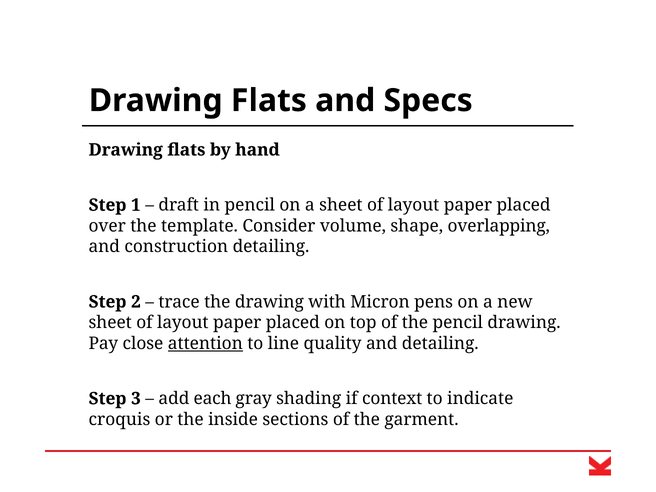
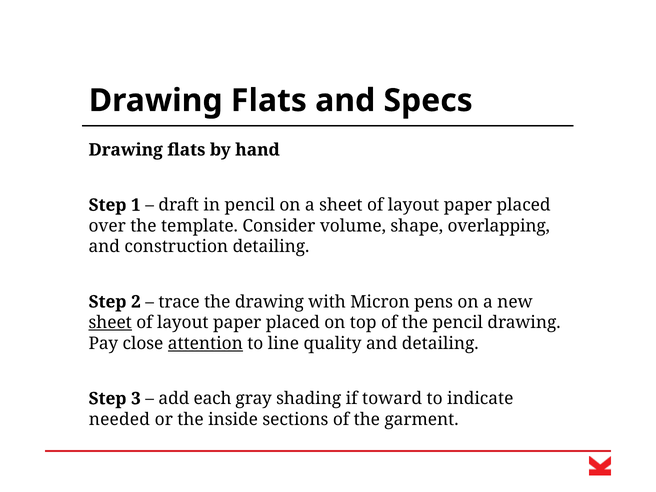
sheet at (110, 323) underline: none -> present
context: context -> toward
croquis: croquis -> needed
